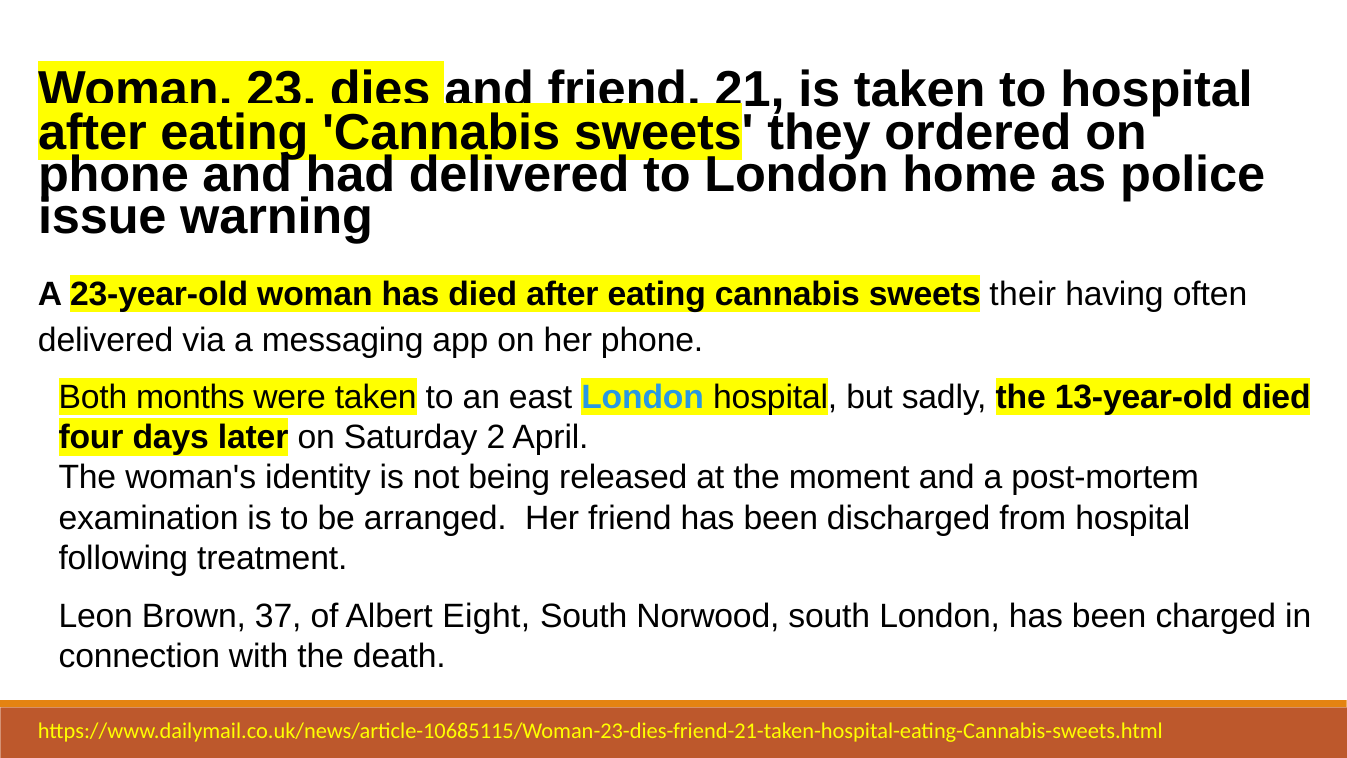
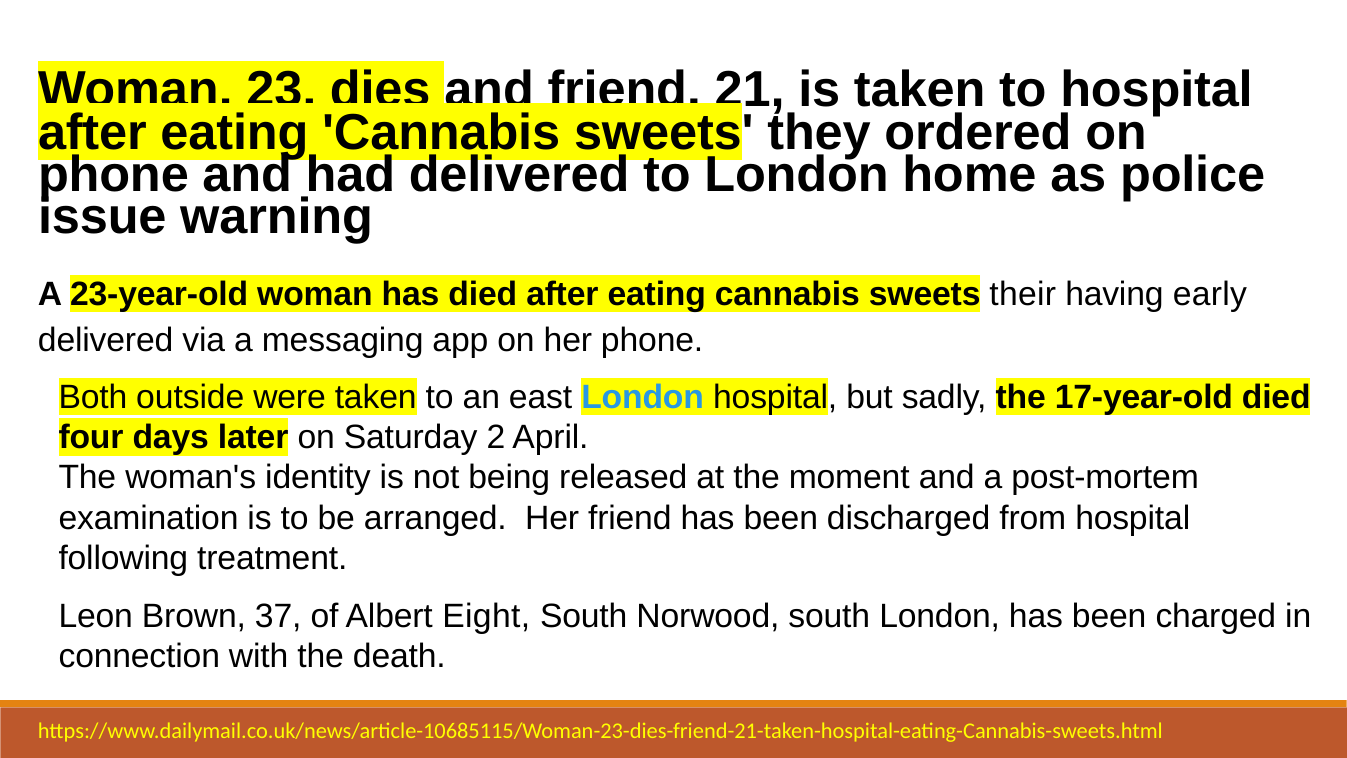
often: often -> early
months: months -> outside
13-year-old: 13-year-old -> 17-year-old
